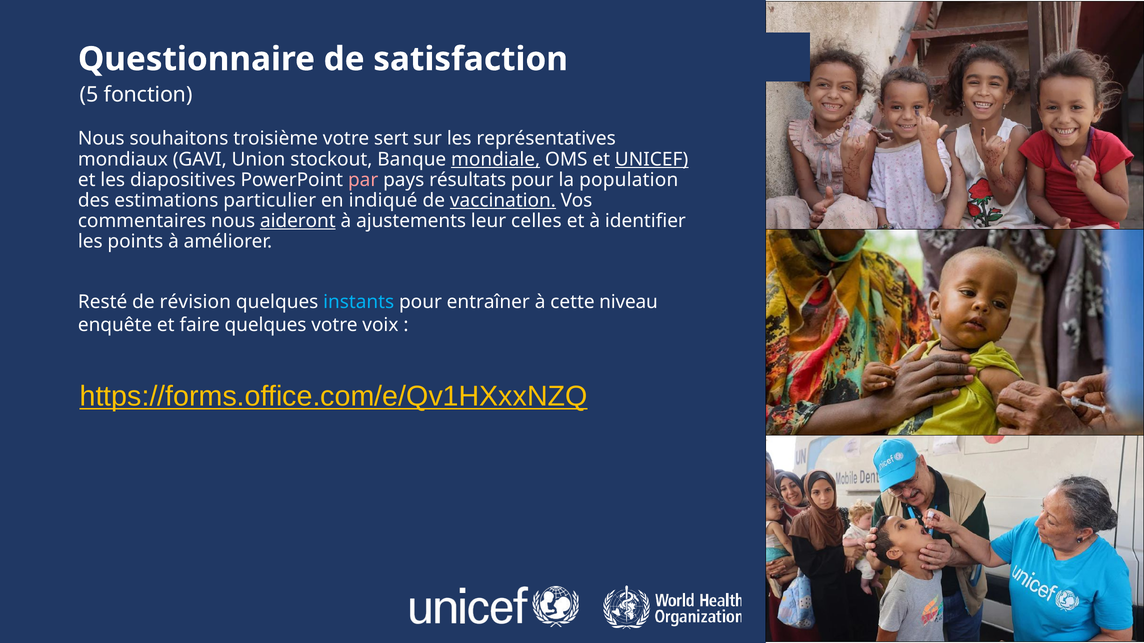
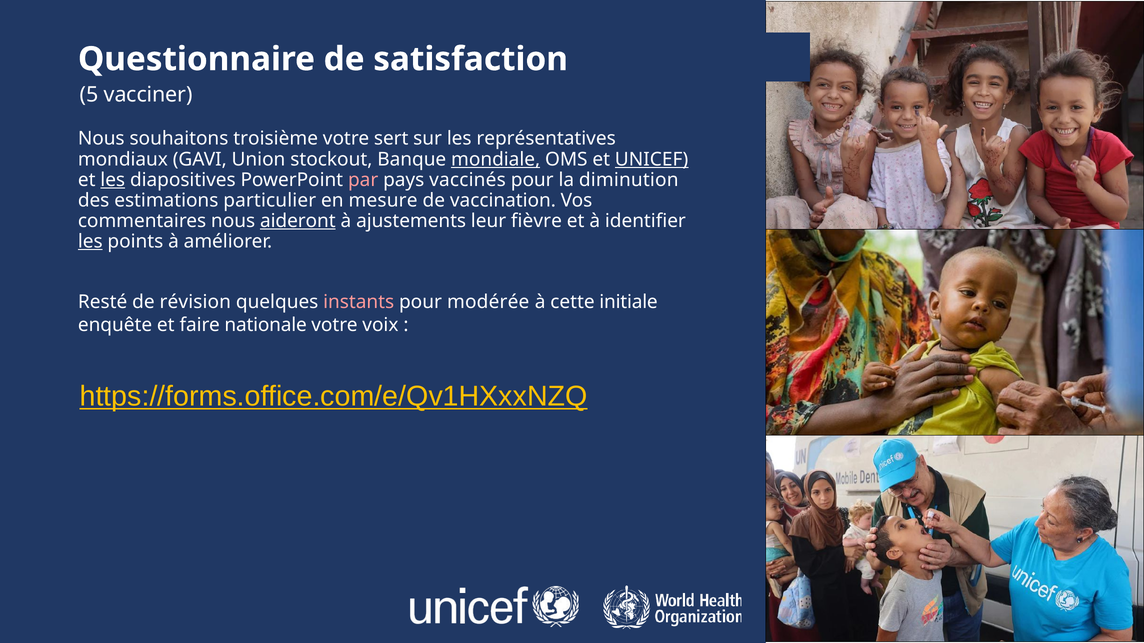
fonction: fonction -> vacciner
les at (113, 180) underline: none -> present
résultats: résultats -> vaccinés
population: population -> diminution
indiqué: indiqué -> mesure
vaccination underline: present -> none
celles: celles -> fièvre
les at (90, 242) underline: none -> present
instants colour: light blue -> pink
entraîner: entraîner -> modérée
niveau: niveau -> initiale
faire quelques: quelques -> nationale
